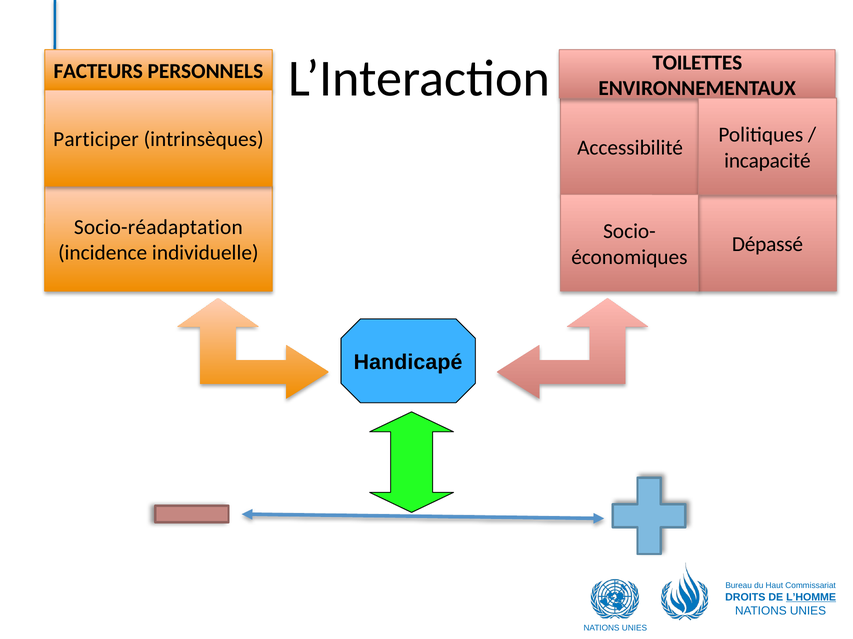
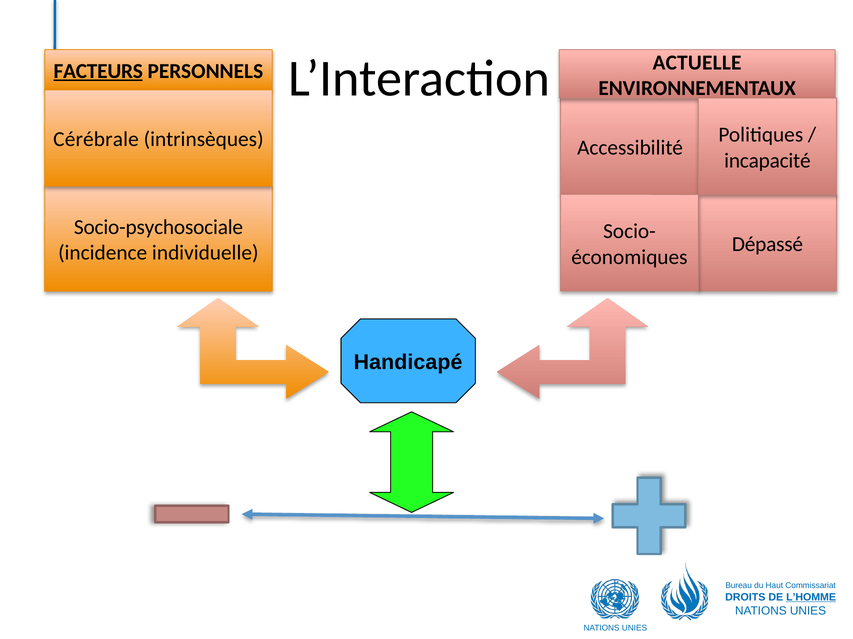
TOILETTES: TOILETTES -> ACTUELLE
FACTEURS underline: none -> present
Participer: Participer -> Cérébrale
Socio-réadaptation: Socio-réadaptation -> Socio-psychosociale
